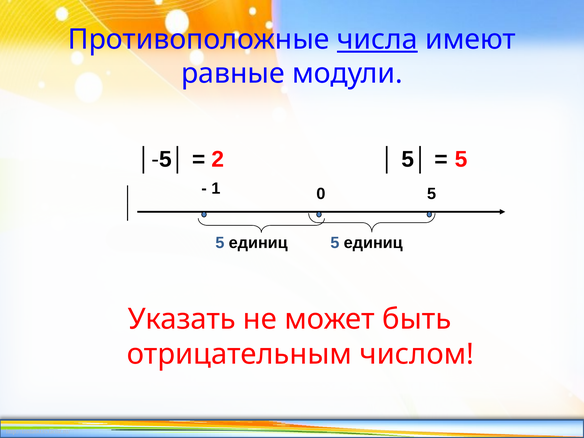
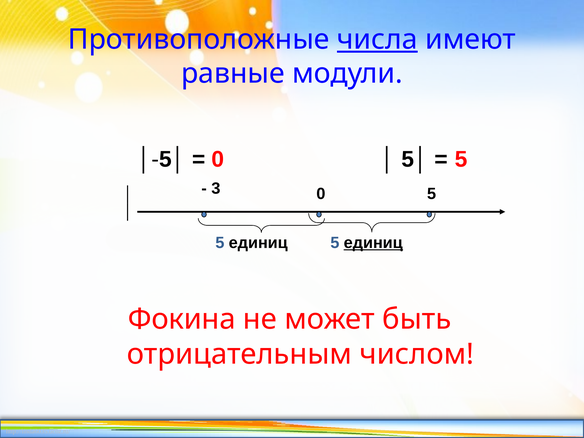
2 at (218, 159): 2 -> 0
1: 1 -> 3
единиц at (373, 243) underline: none -> present
Указать: Указать -> Фокина
